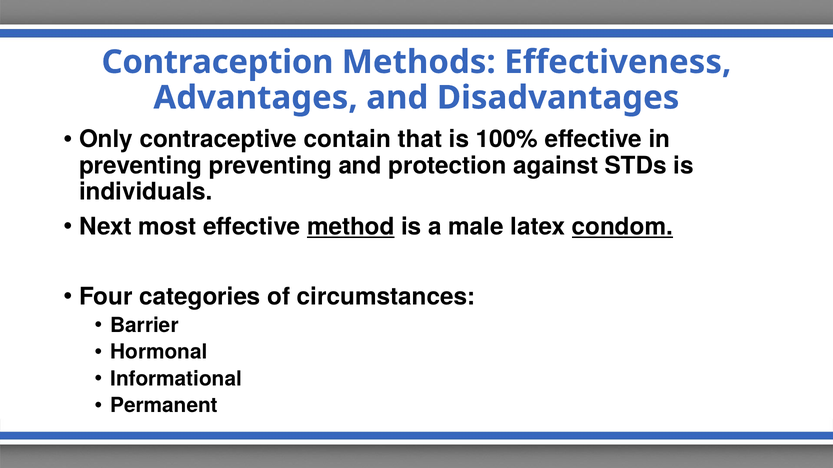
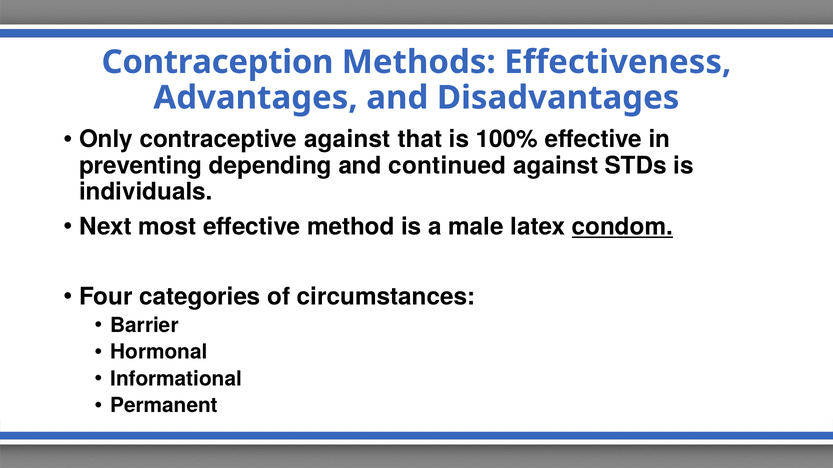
contraceptive contain: contain -> against
preventing preventing: preventing -> depending
protection: protection -> continued
method underline: present -> none
